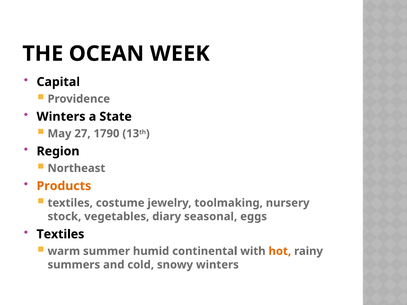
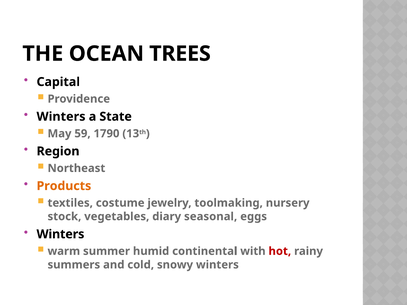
WEEK: WEEK -> TREES
27: 27 -> 59
Textiles at (60, 234): Textiles -> Winters
hot colour: orange -> red
